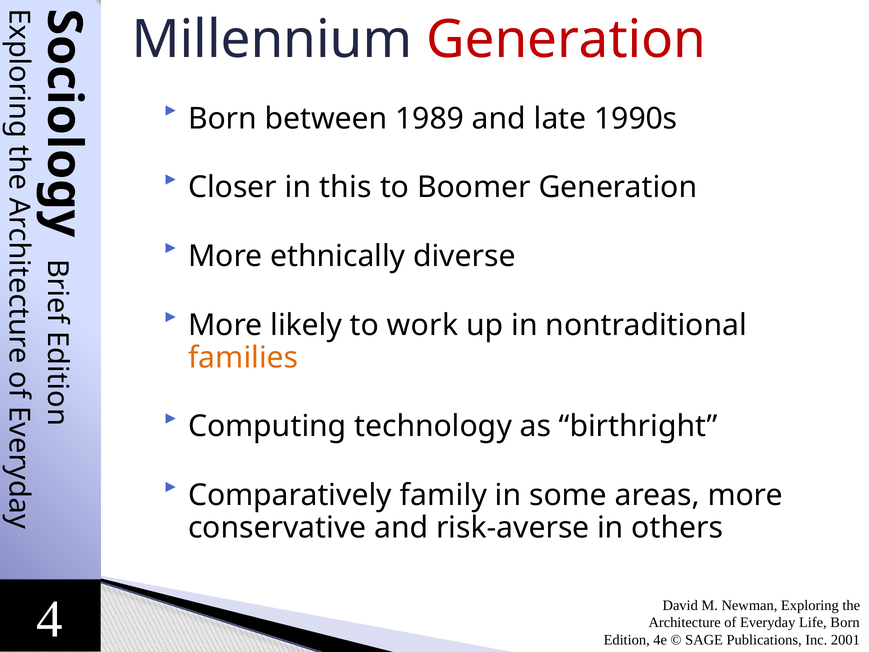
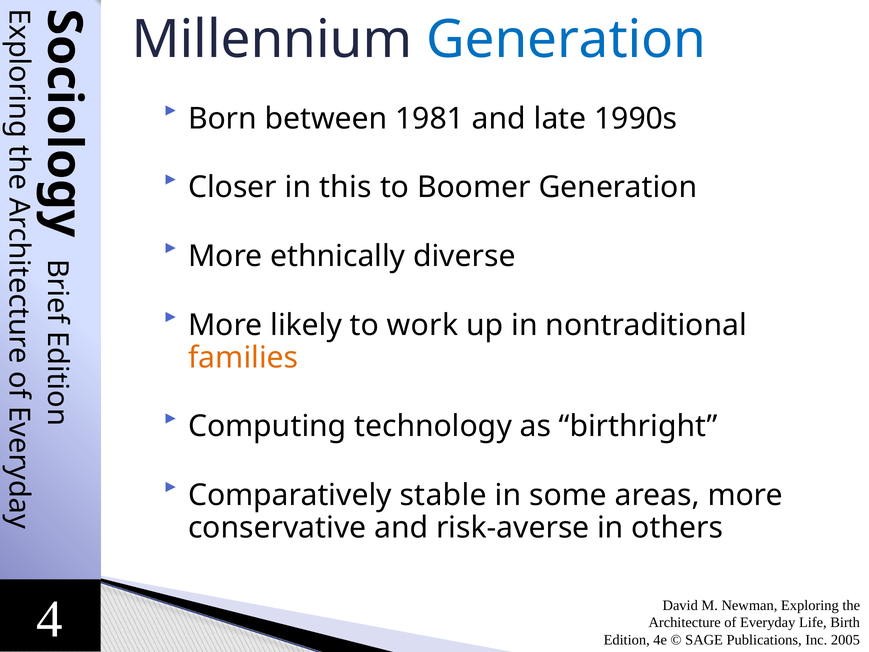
Generation at (566, 40) colour: red -> blue
1989: 1989 -> 1981
family: family -> stable
Life Born: Born -> Birth
2001: 2001 -> 2005
